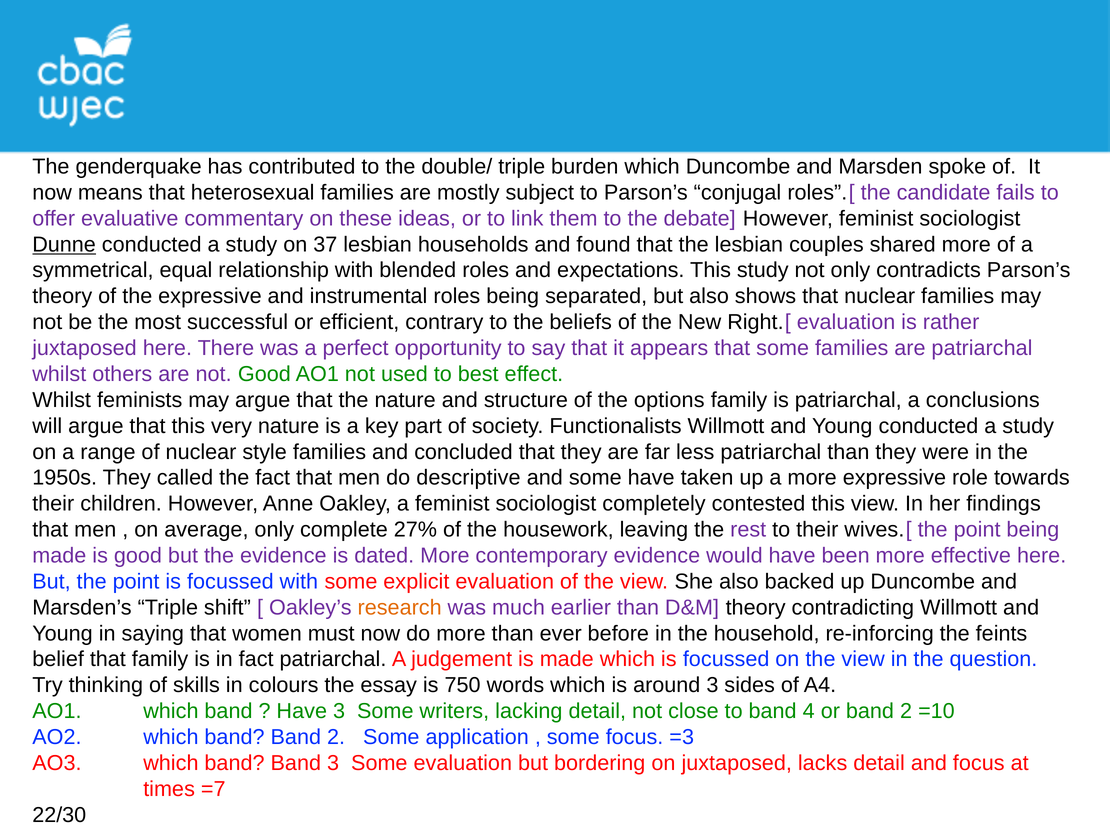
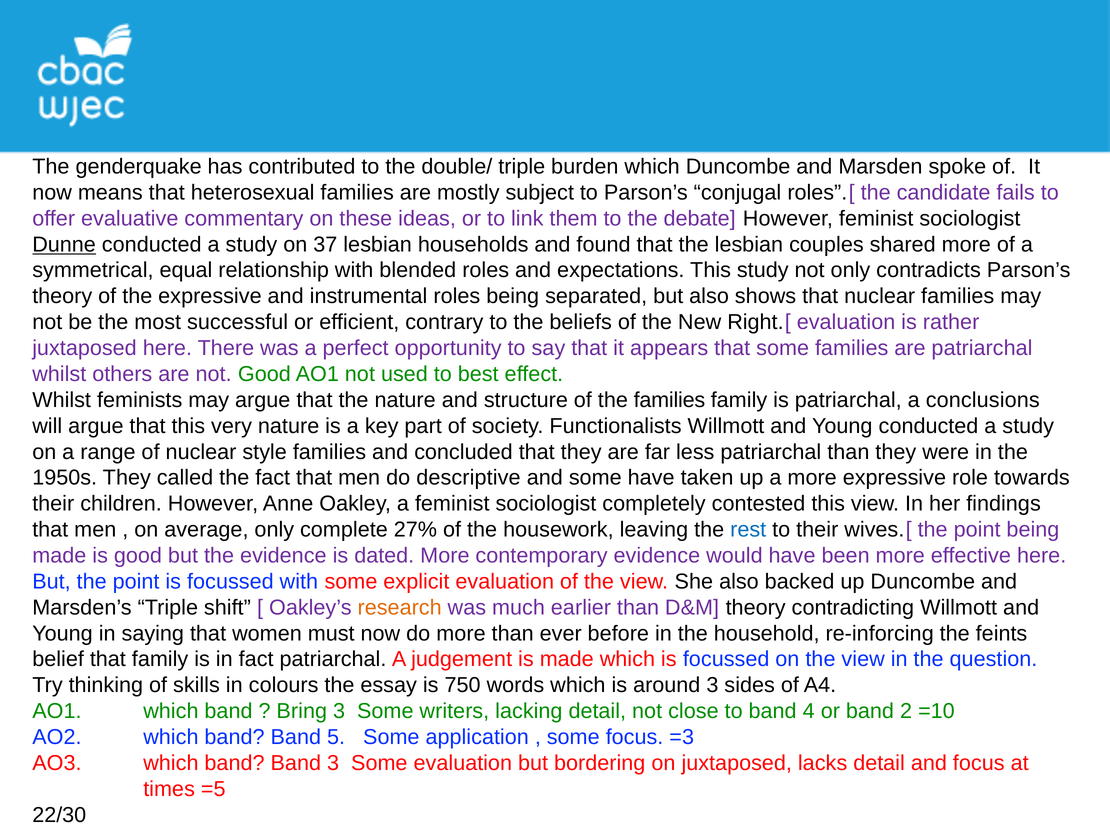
the options: options -> families
rest colour: purple -> blue
Have at (302, 711): Have -> Bring
band Band 2: 2 -> 5
=7: =7 -> =5
